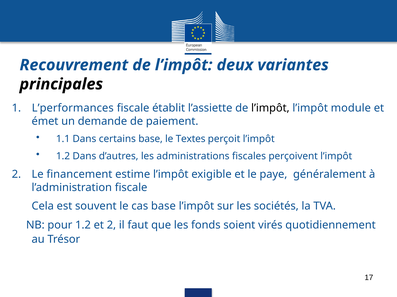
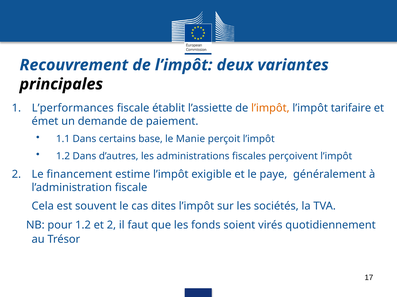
l’impôt at (270, 108) colour: black -> orange
module: module -> tarifaire
Textes: Textes -> Manie
cas base: base -> dites
